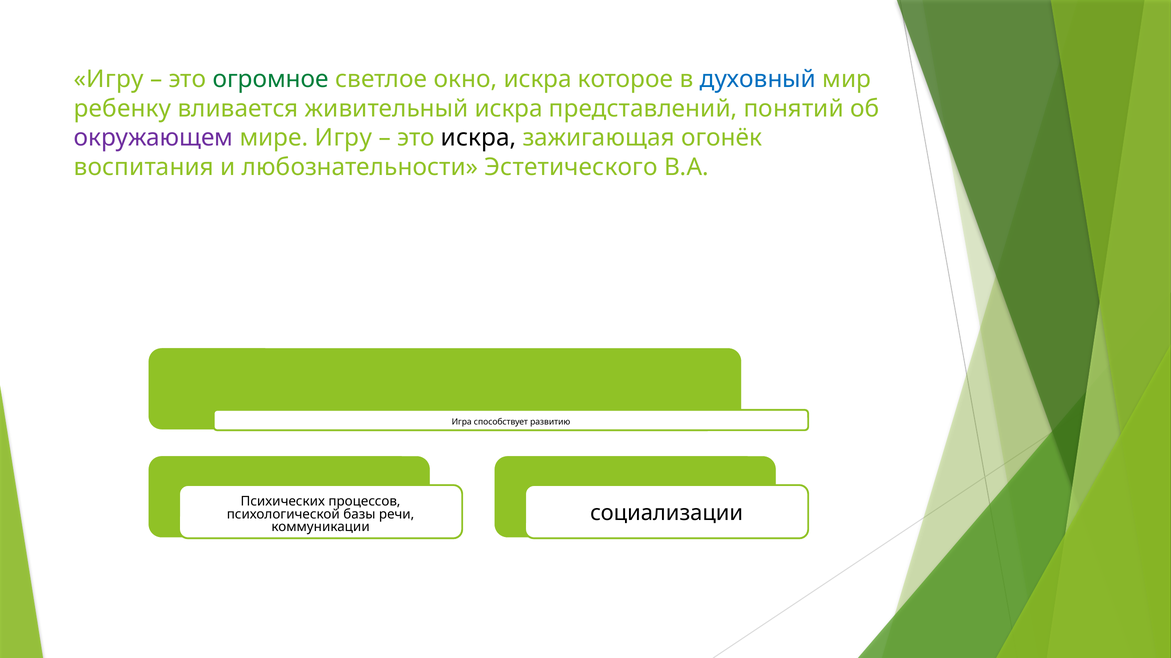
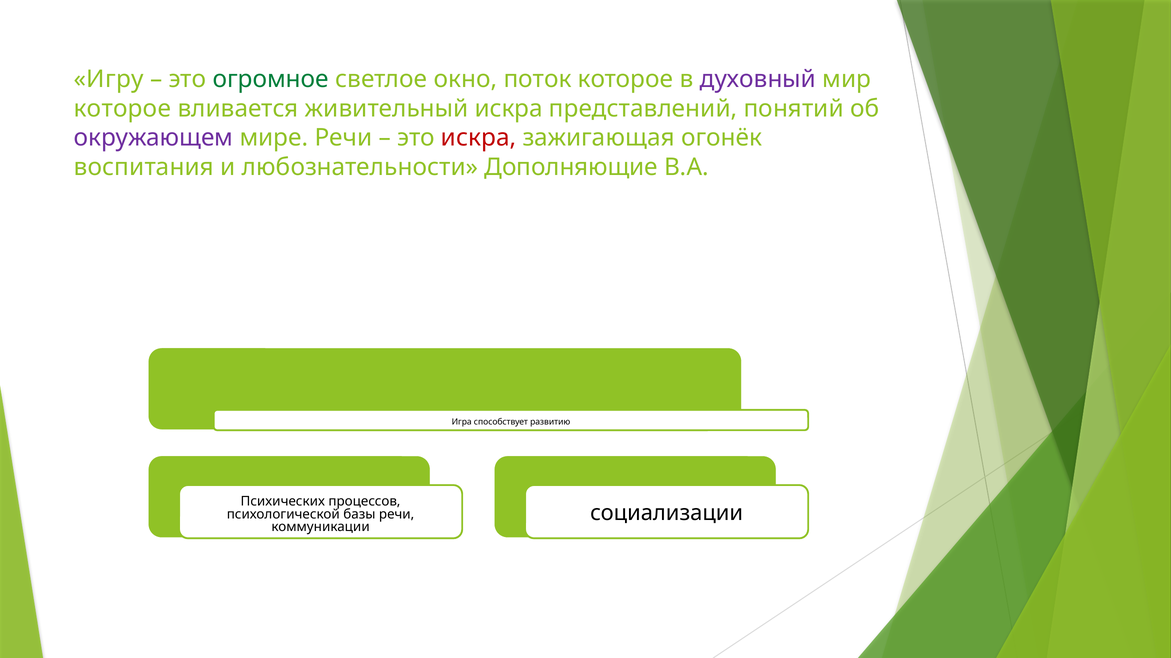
окно искра: искра -> поток
духовный colour: blue -> purple
ребенку at (123, 109): ребенку -> которое
мире Игру: Игру -> Речи
искра at (479, 138) colour: black -> red
Эстетического: Эстетического -> Дополняющие
